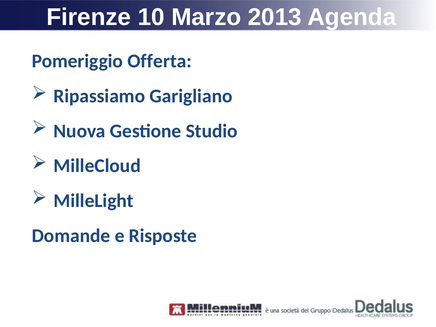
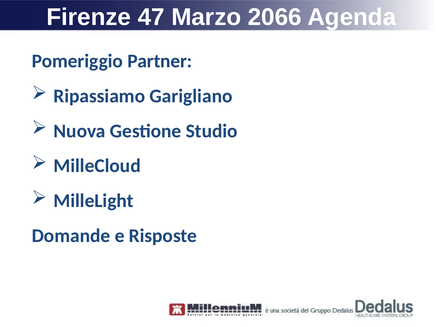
10: 10 -> 47
2013: 2013 -> 2066
Offerta: Offerta -> Partner
